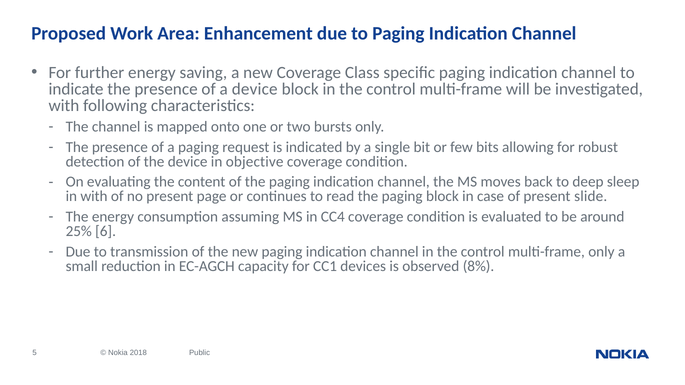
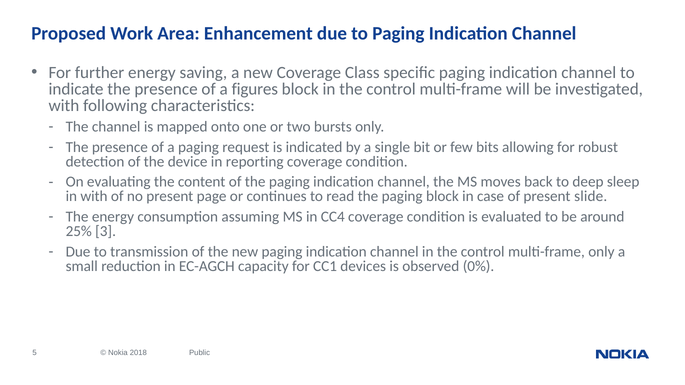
a device: device -> figures
objective: objective -> reporting
6: 6 -> 3
8%: 8% -> 0%
